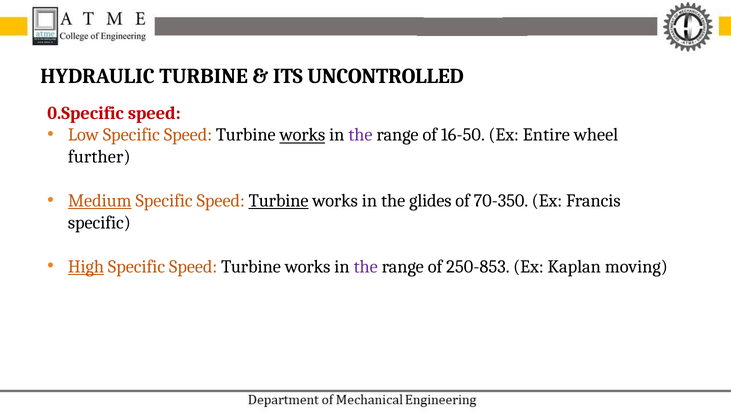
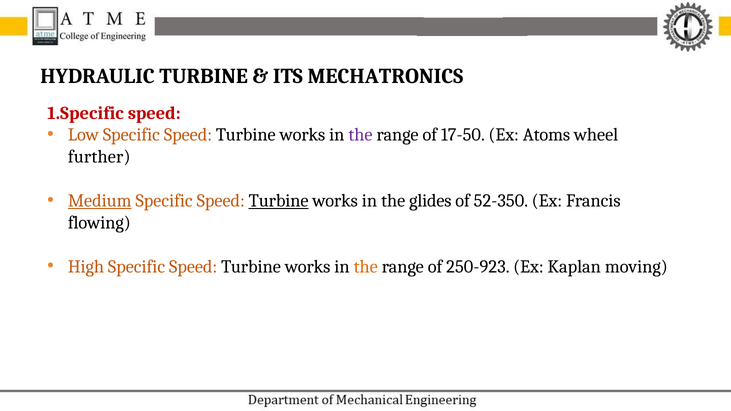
UNCONTROLLED: UNCONTROLLED -> MECHATRONICS
0.Specific: 0.Specific -> 1.Specific
works at (302, 135) underline: present -> none
16-50: 16-50 -> 17-50
Entire: Entire -> Atoms
70-350: 70-350 -> 52-350
specific at (99, 223): specific -> flowing
High underline: present -> none
the at (366, 267) colour: purple -> orange
250-853: 250-853 -> 250-923
